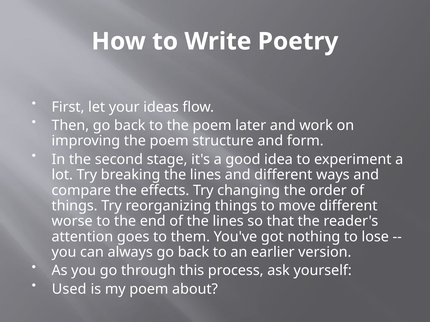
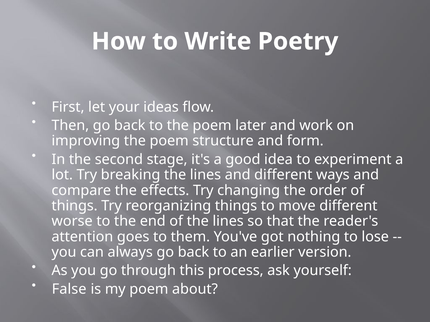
Used: Used -> False
